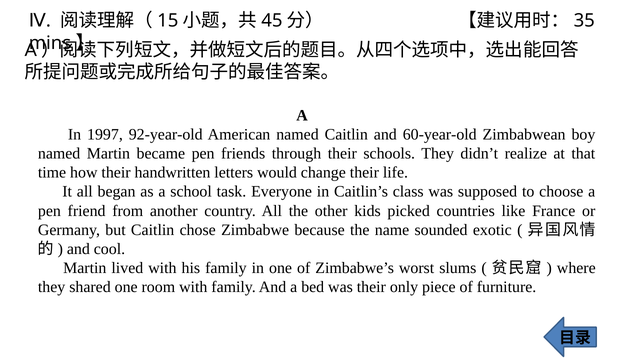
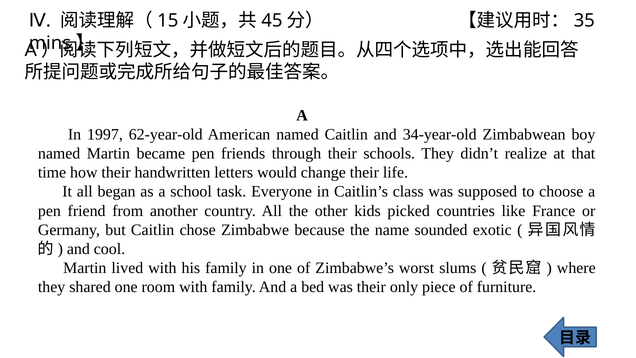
92-year-old: 92-year-old -> 62-year-old
60-year-old: 60-year-old -> 34-year-old
